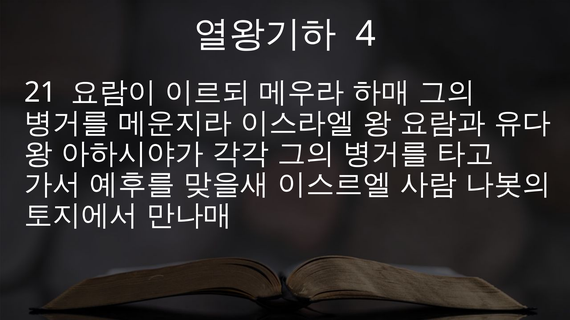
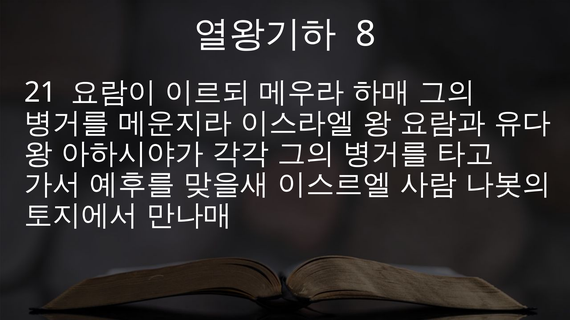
4: 4 -> 8
